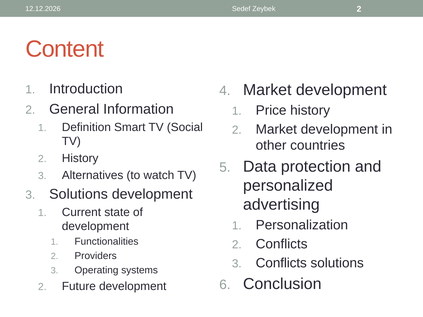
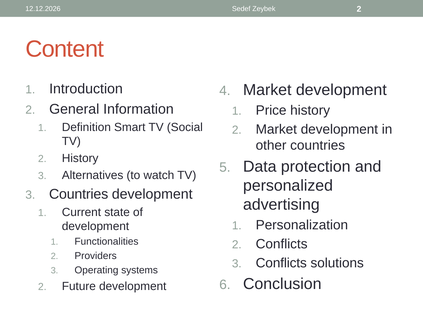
Solutions at (79, 194): Solutions -> Countries
